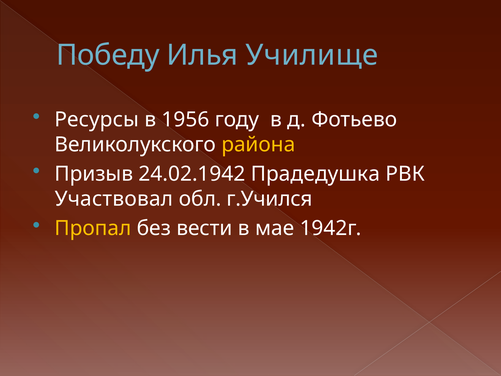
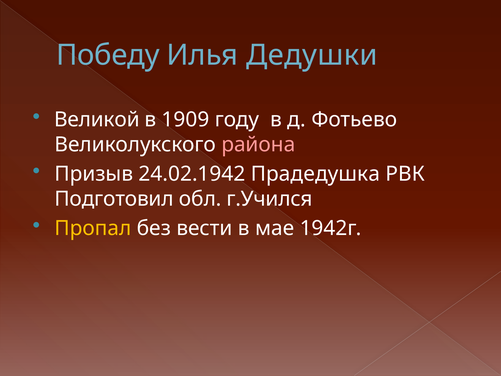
Училище: Училище -> Дедушки
Ресурсы: Ресурсы -> Великой
1956: 1956 -> 1909
района colour: yellow -> pink
Участвовал: Участвовал -> Подготовил
